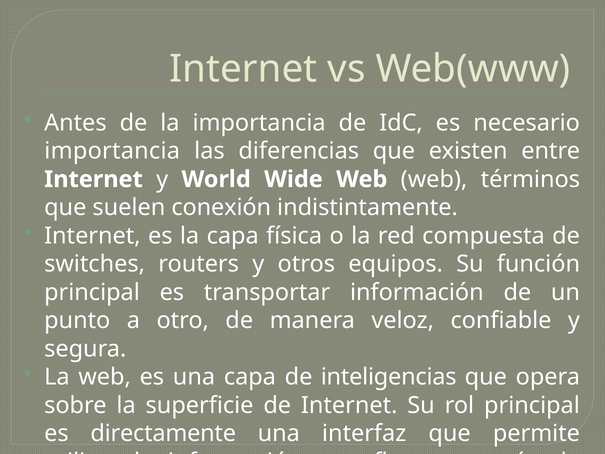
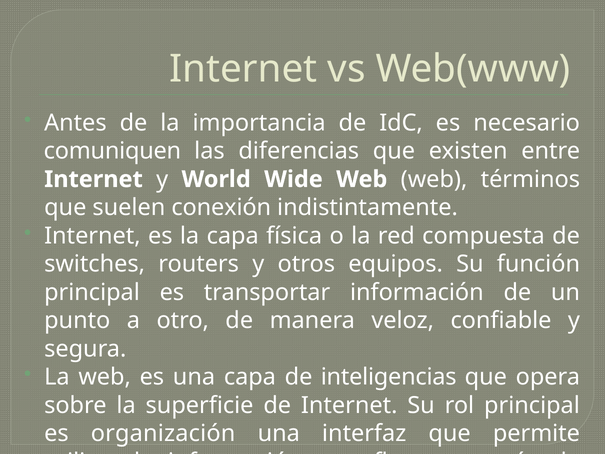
importancia at (112, 151): importancia -> comuniquen
directamente: directamente -> organización
